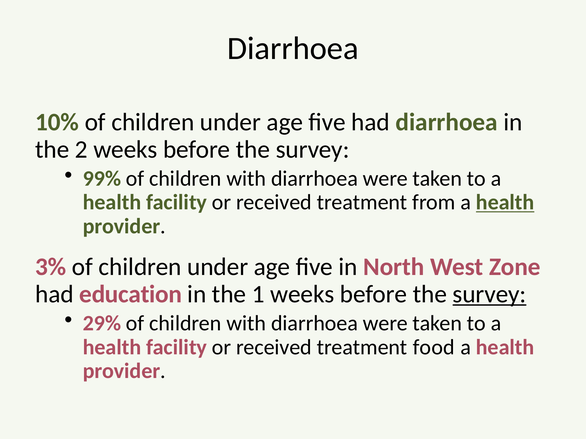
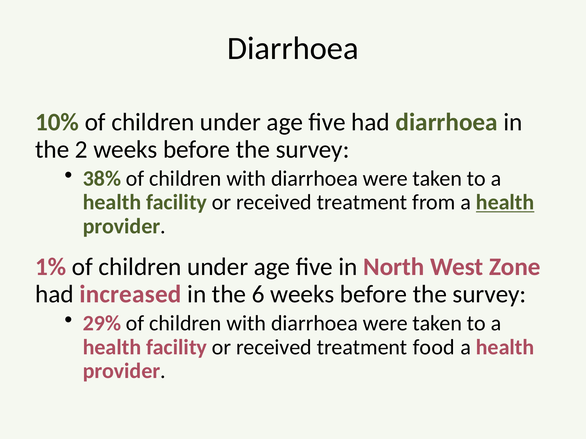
99%: 99% -> 38%
3%: 3% -> 1%
education: education -> increased
1: 1 -> 6
survey at (489, 295) underline: present -> none
